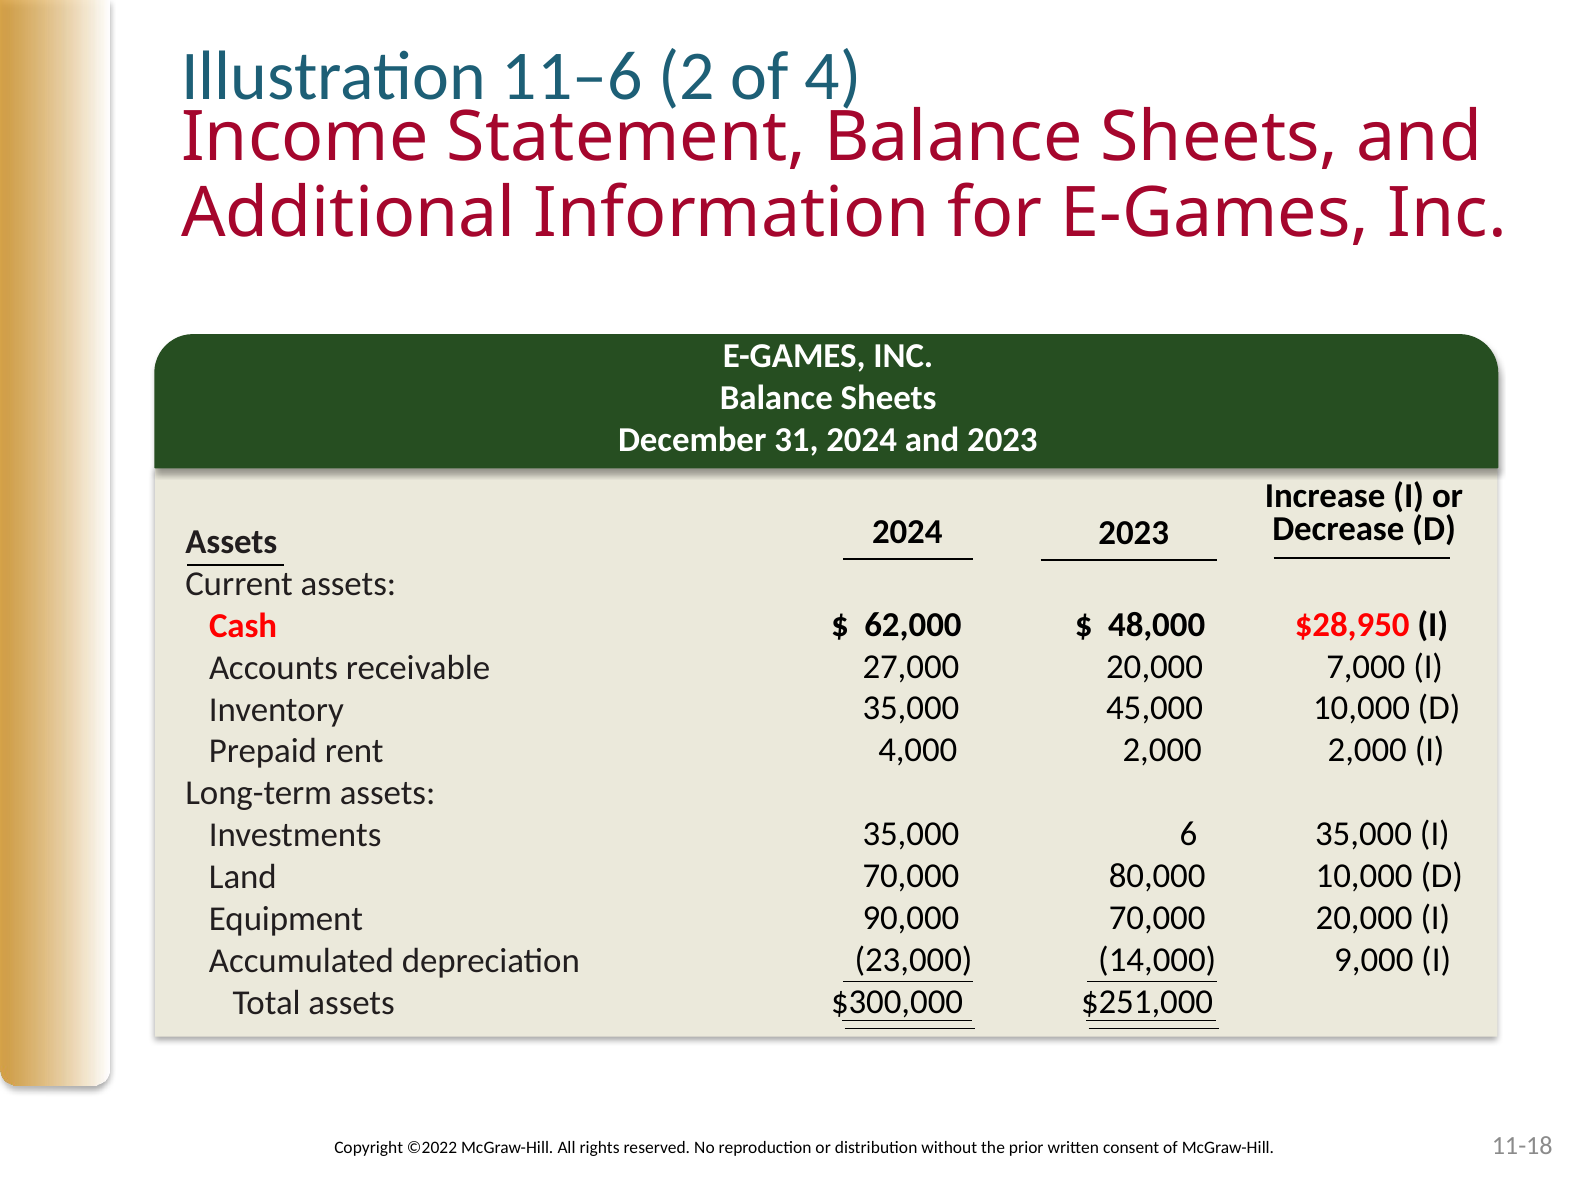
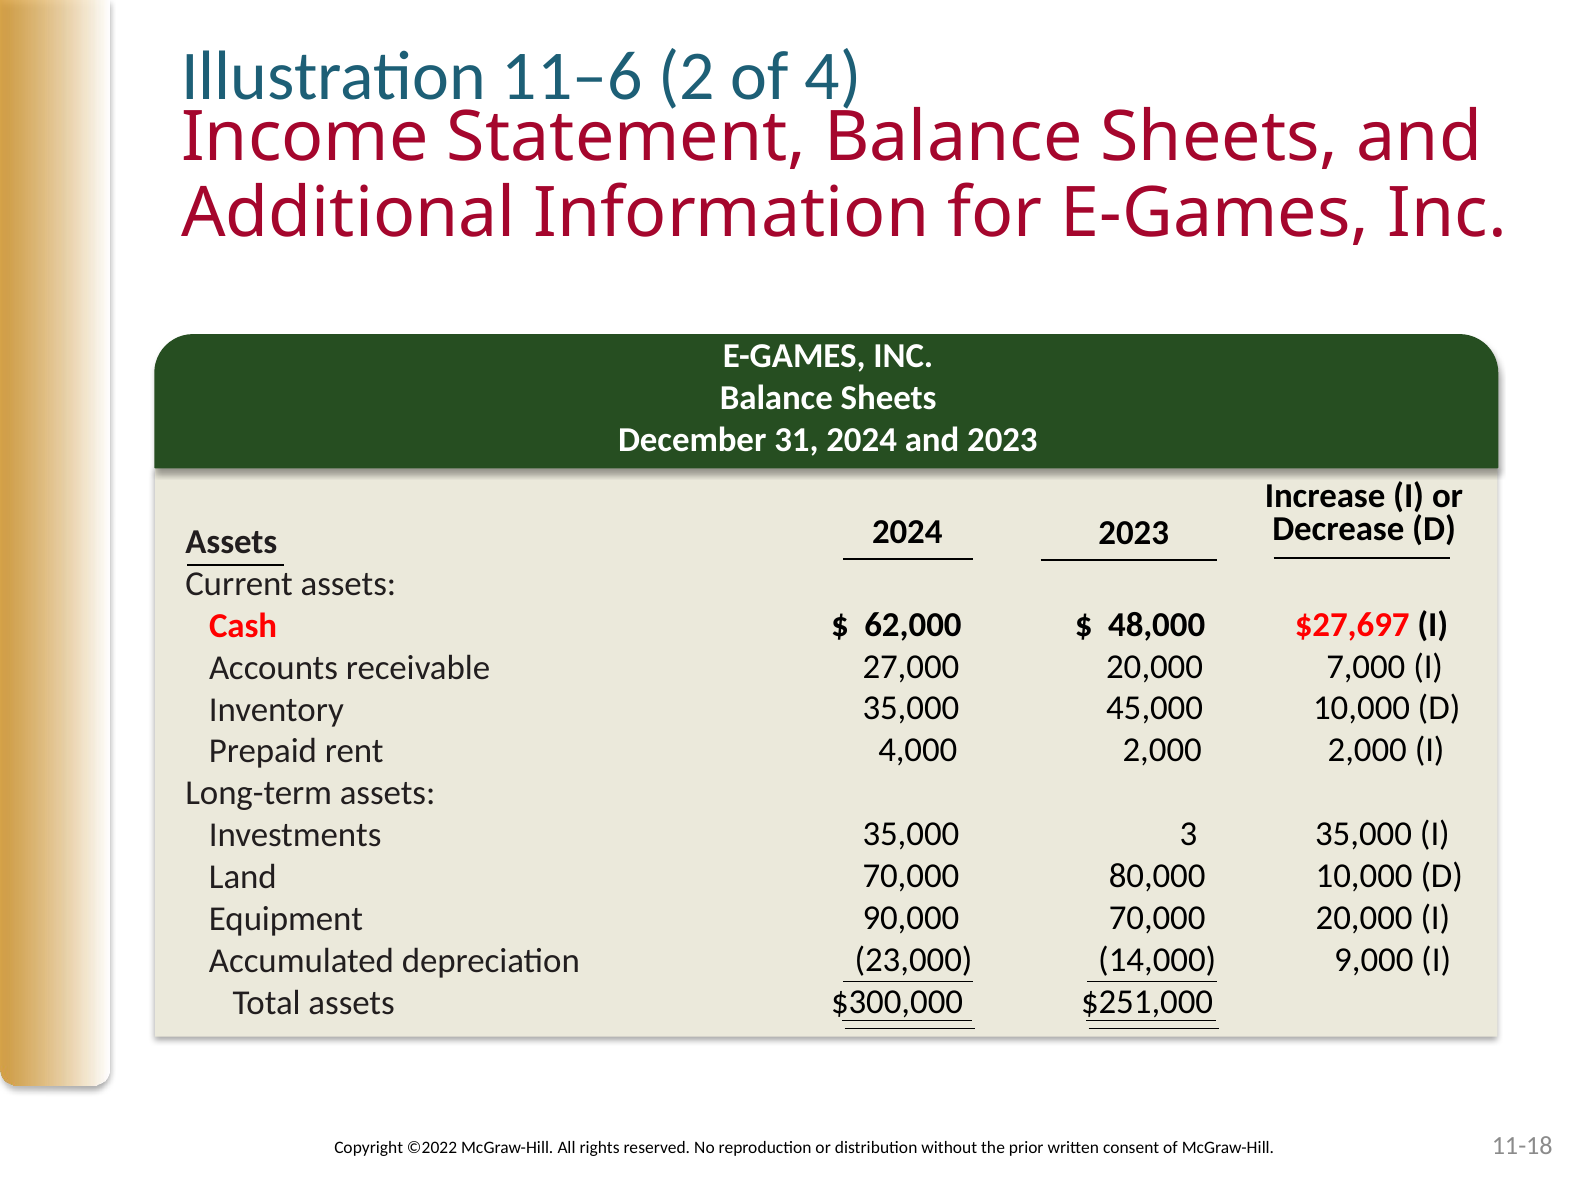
$28,950: $28,950 -> $27,697
6: 6 -> 3
